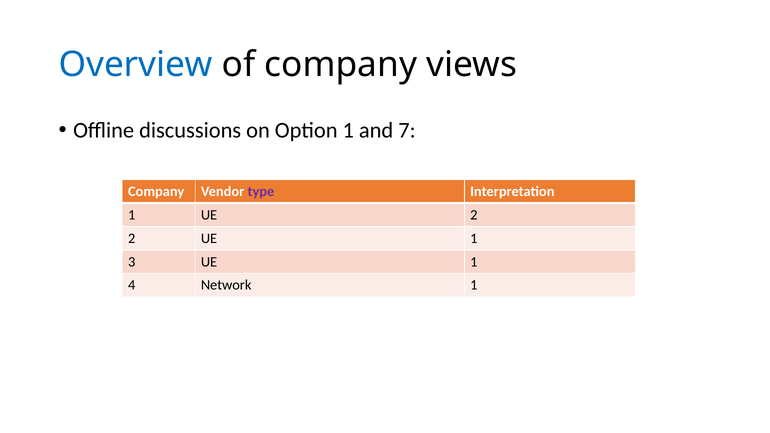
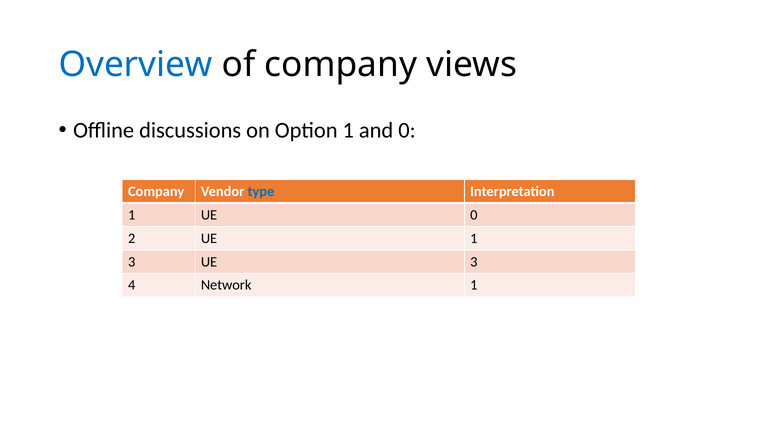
and 7: 7 -> 0
type colour: purple -> blue
UE 2: 2 -> 0
3 UE 1: 1 -> 3
